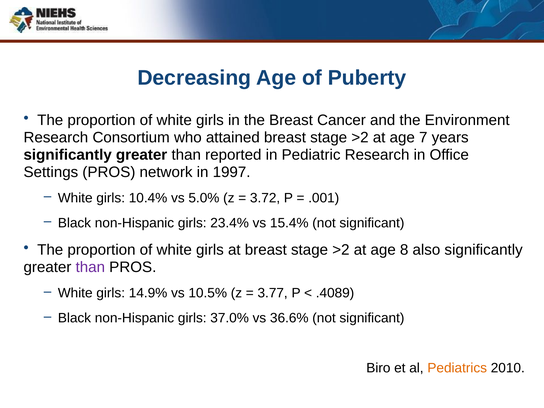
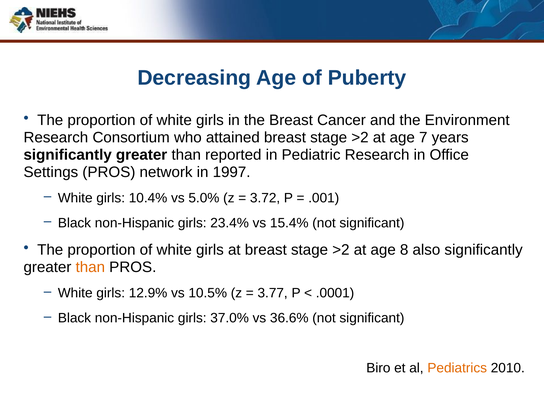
than at (90, 267) colour: purple -> orange
14.9%: 14.9% -> 12.9%
.4089: .4089 -> .0001
